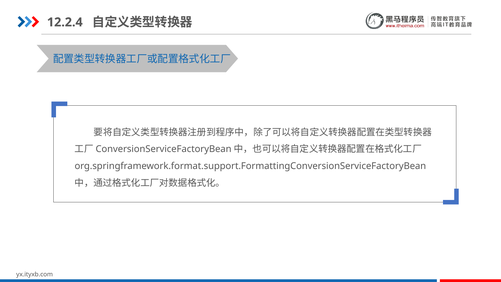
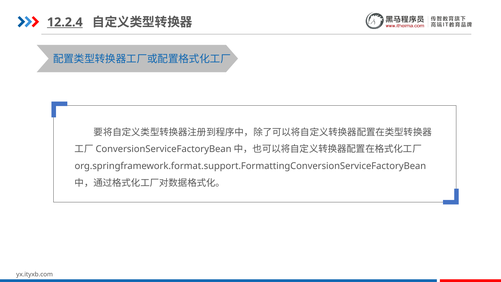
12.2.4 underline: none -> present
